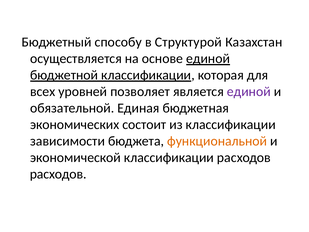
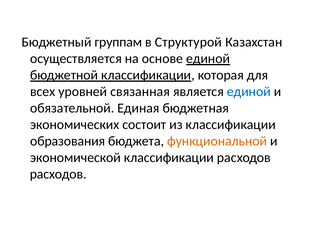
способу: способу -> группам
позволяет: позволяет -> связанная
единой at (249, 92) colour: purple -> blue
зависимости: зависимости -> образования
